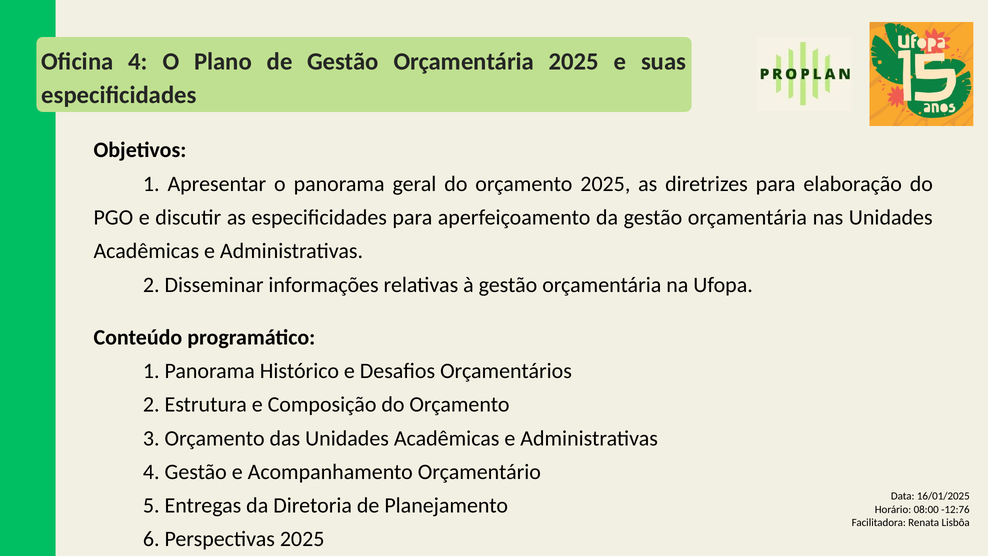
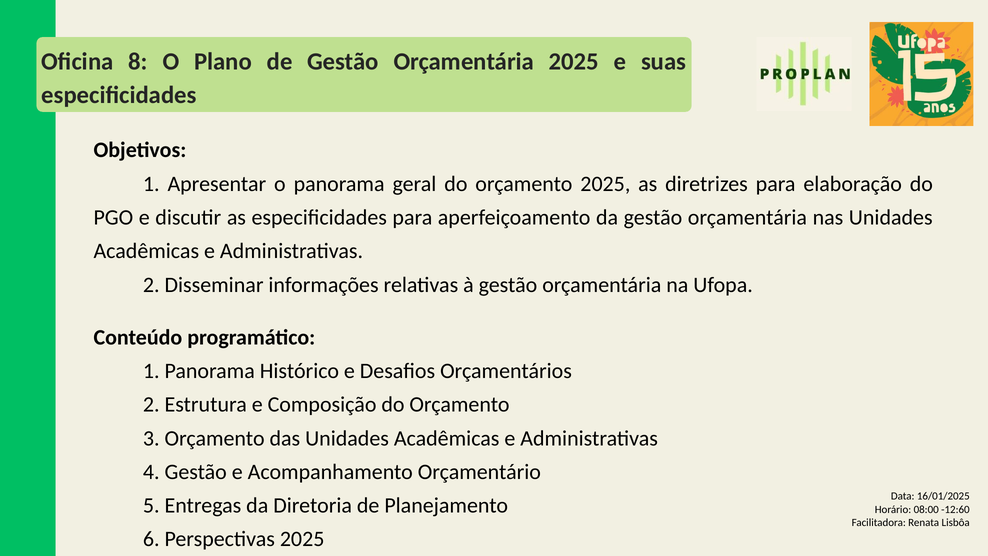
Oficina 4: 4 -> 8
-12:76: -12:76 -> -12:60
